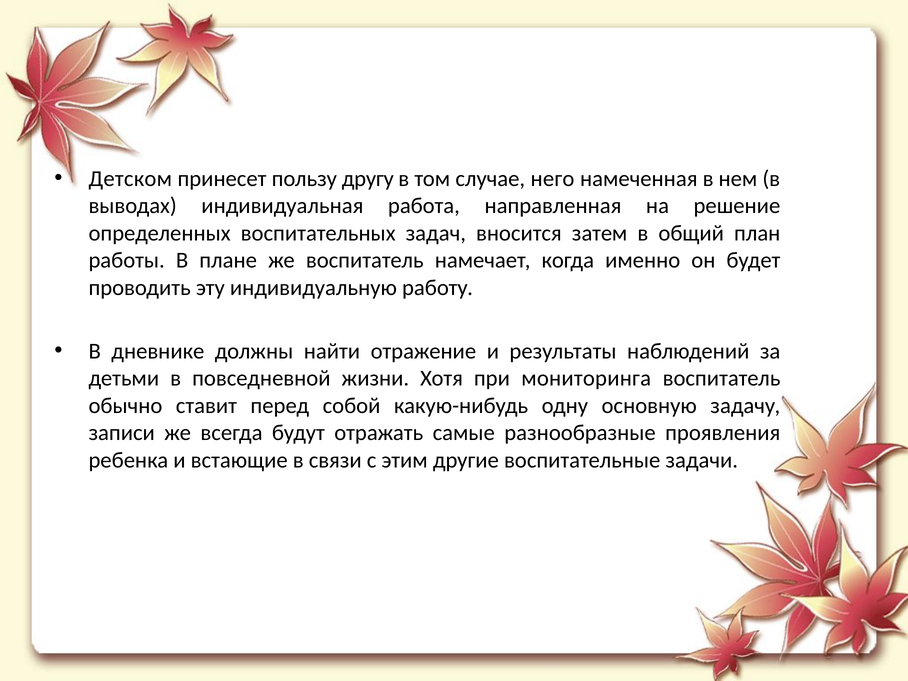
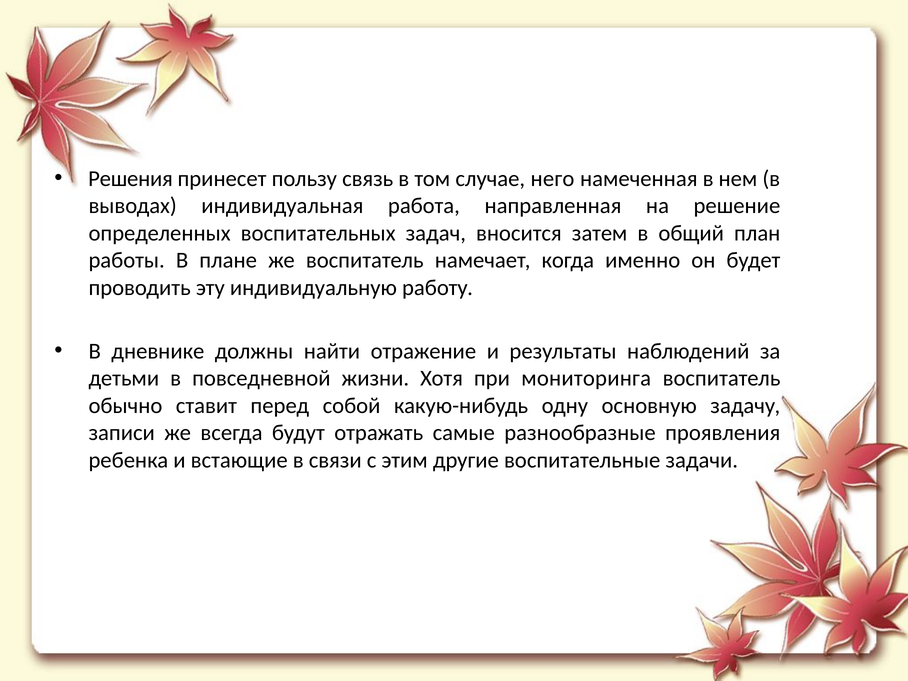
Детском: Детском -> Решения
другу: другу -> связь
